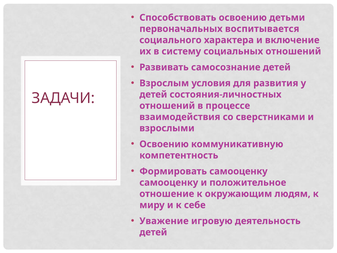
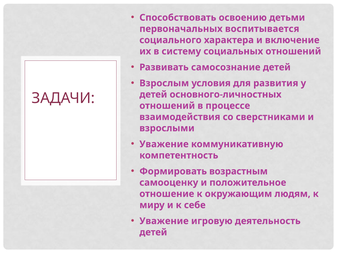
состояния-личностных: состояния-личностных -> основного-личностных
Освоению at (164, 144): Освоению -> Уважение
Формировать самооценку: самооценку -> возрастным
